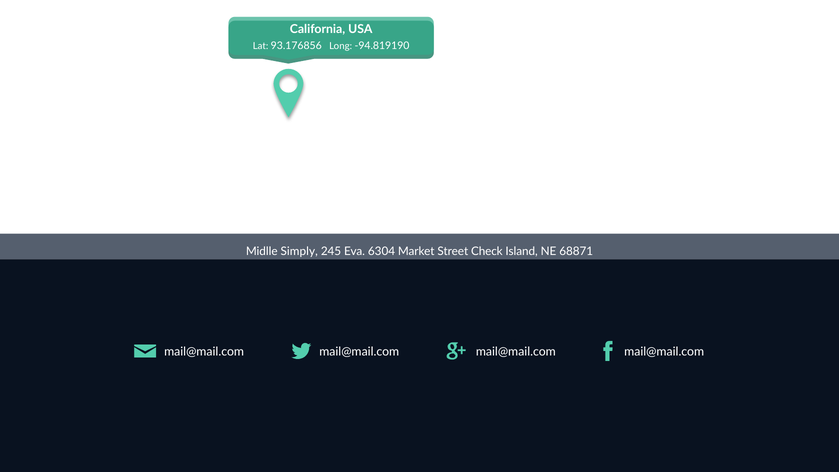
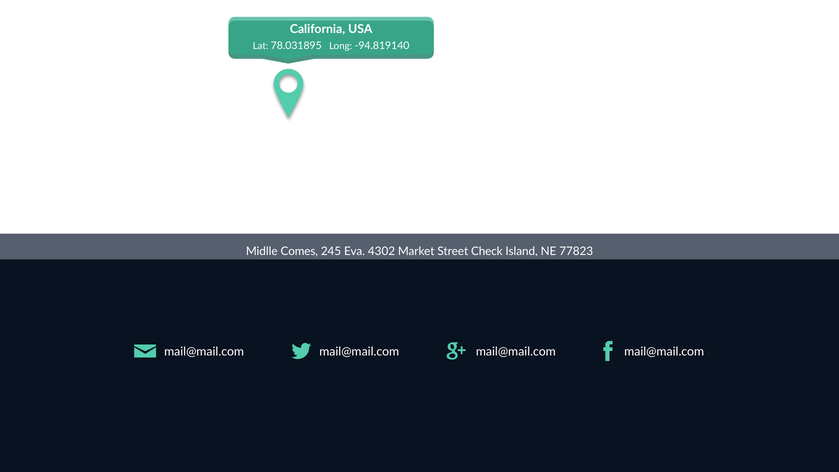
93.176856: 93.176856 -> 78.031895
-94.819190: -94.819190 -> -94.819140
Simply: Simply -> Comes
6304: 6304 -> 4302
68871: 68871 -> 77823
